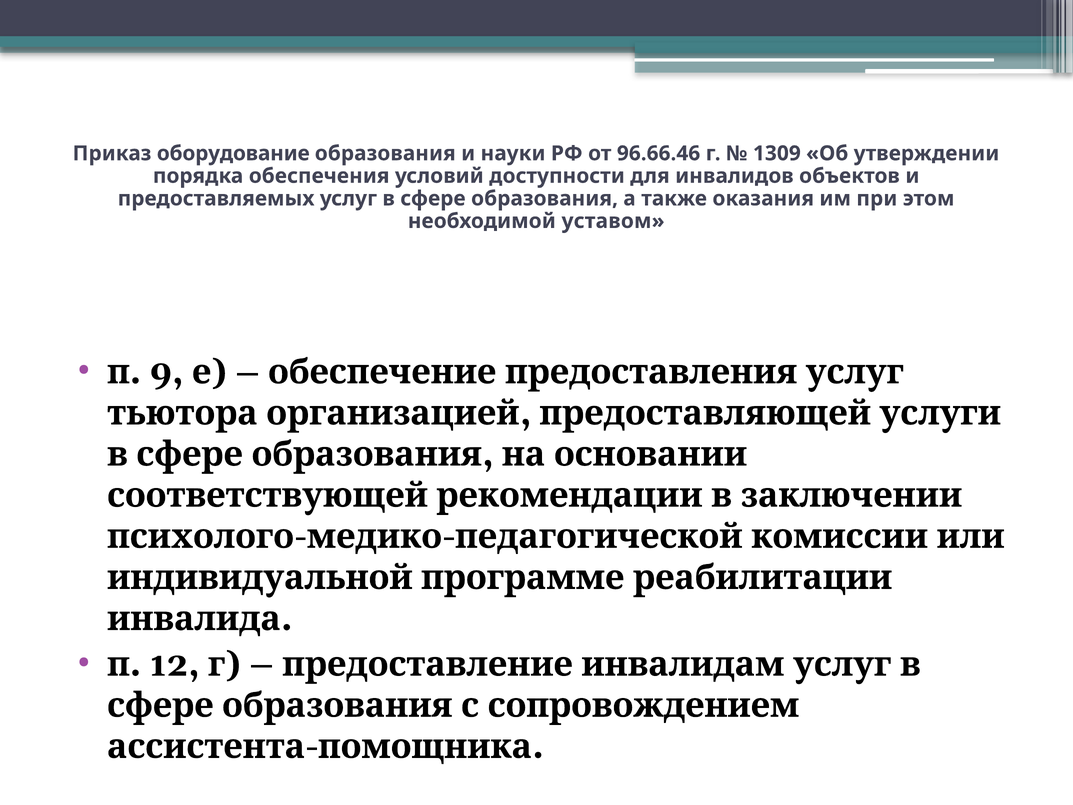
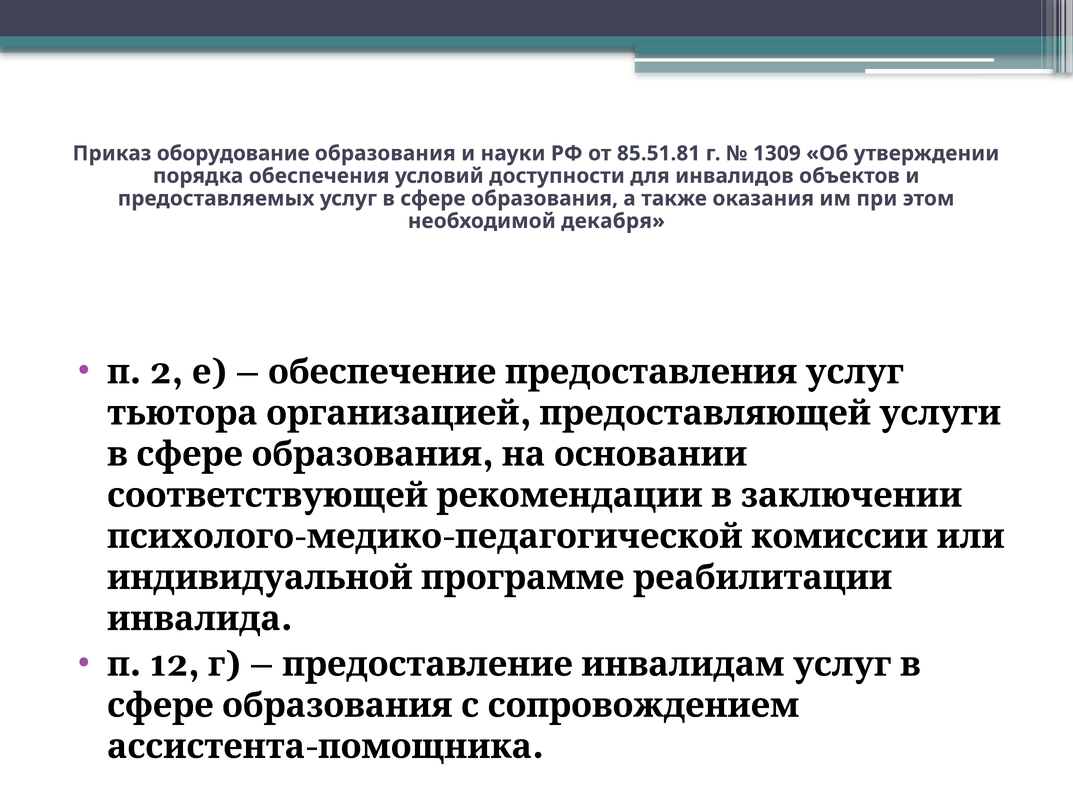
96.66.46: 96.66.46 -> 85.51.81
уставом: уставом -> декабря
9: 9 -> 2
